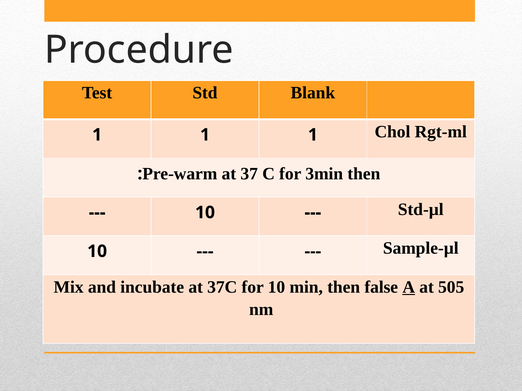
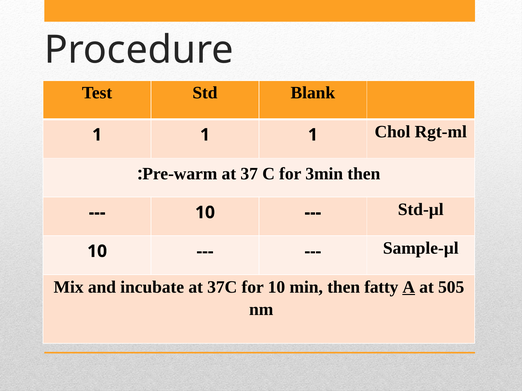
false: false -> fatty
